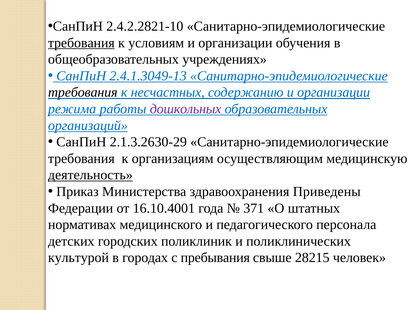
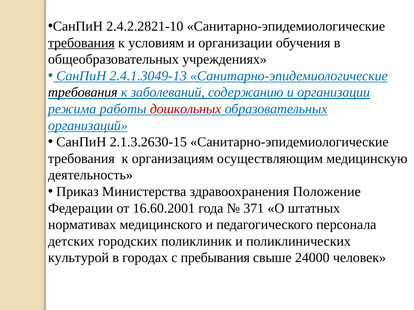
несчастных: несчастных -> заболеваний
дошкольных colour: purple -> red
2.1.3.2630-29: 2.1.3.2630-29 -> 2.1.3.2630-15
деятельность underline: present -> none
Приведены: Приведены -> Положение
16.10.4001: 16.10.4001 -> 16.60.2001
28215: 28215 -> 24000
